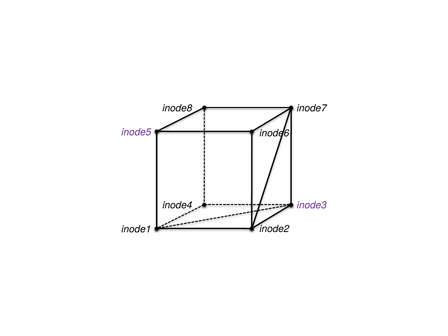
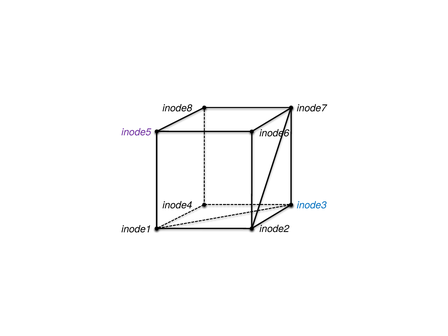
inode3 colour: purple -> blue
